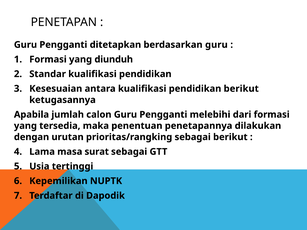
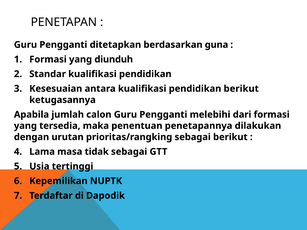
berdasarkan guru: guru -> guna
surat: surat -> tidak
